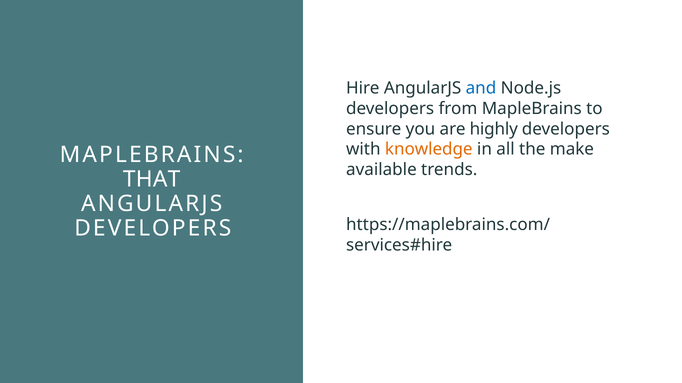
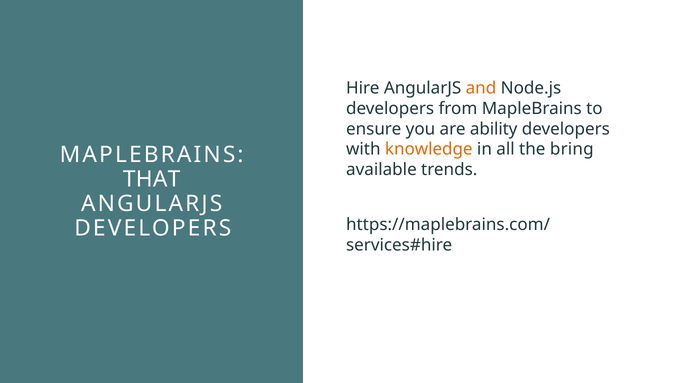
and colour: blue -> orange
highly: highly -> ability
make: make -> bring
